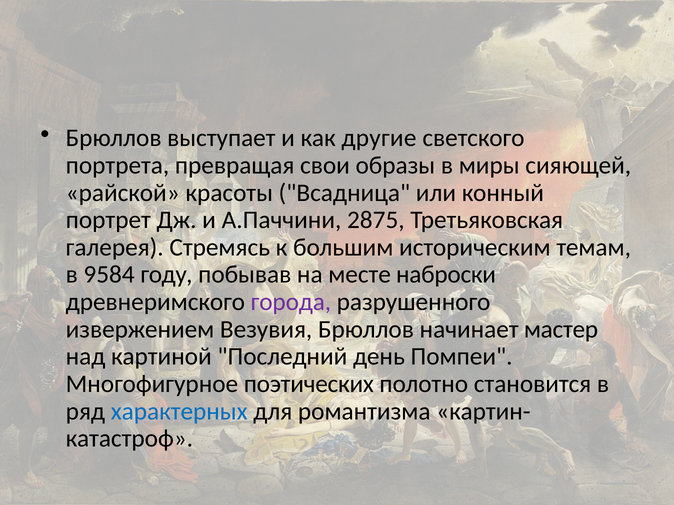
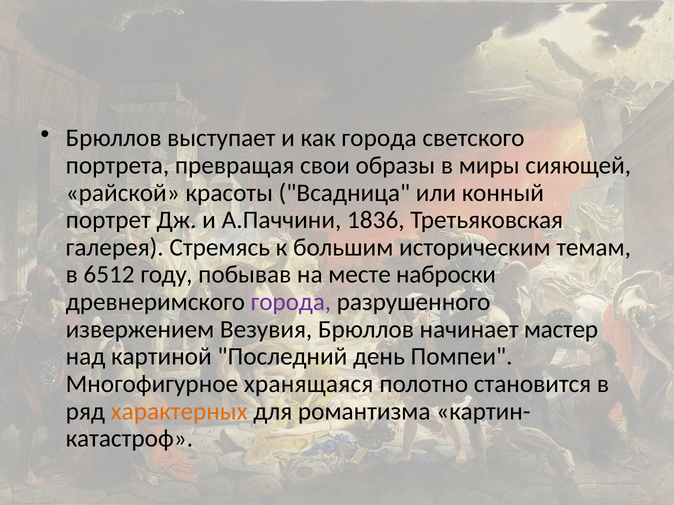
как другие: другие -> города
2875: 2875 -> 1836
9584: 9584 -> 6512
поэтических: поэтических -> хранящаяся
характерных colour: blue -> orange
